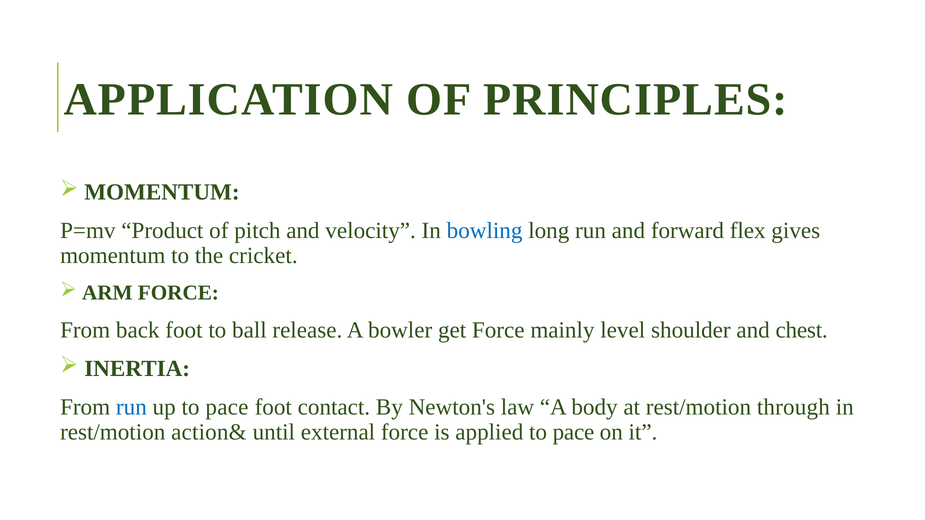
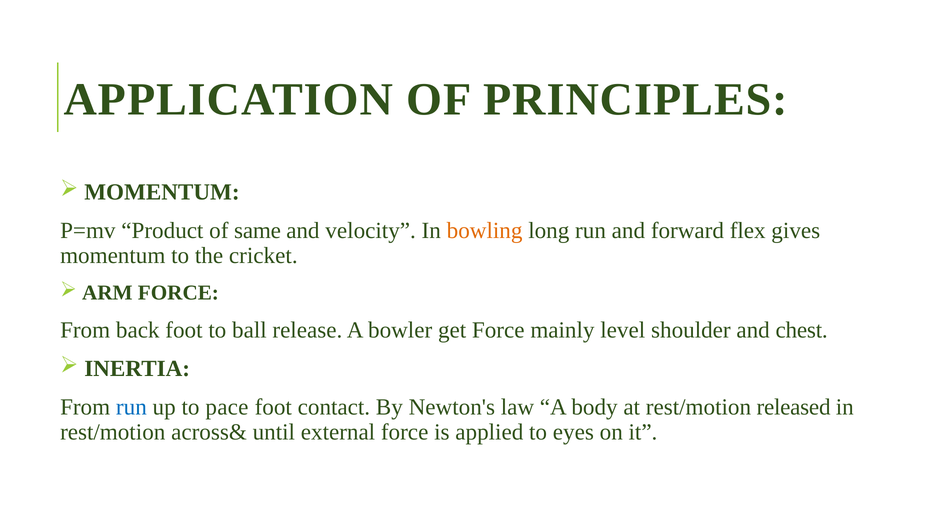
pitch: pitch -> same
bowling colour: blue -> orange
through: through -> released
action&: action& -> across&
applied to pace: pace -> eyes
